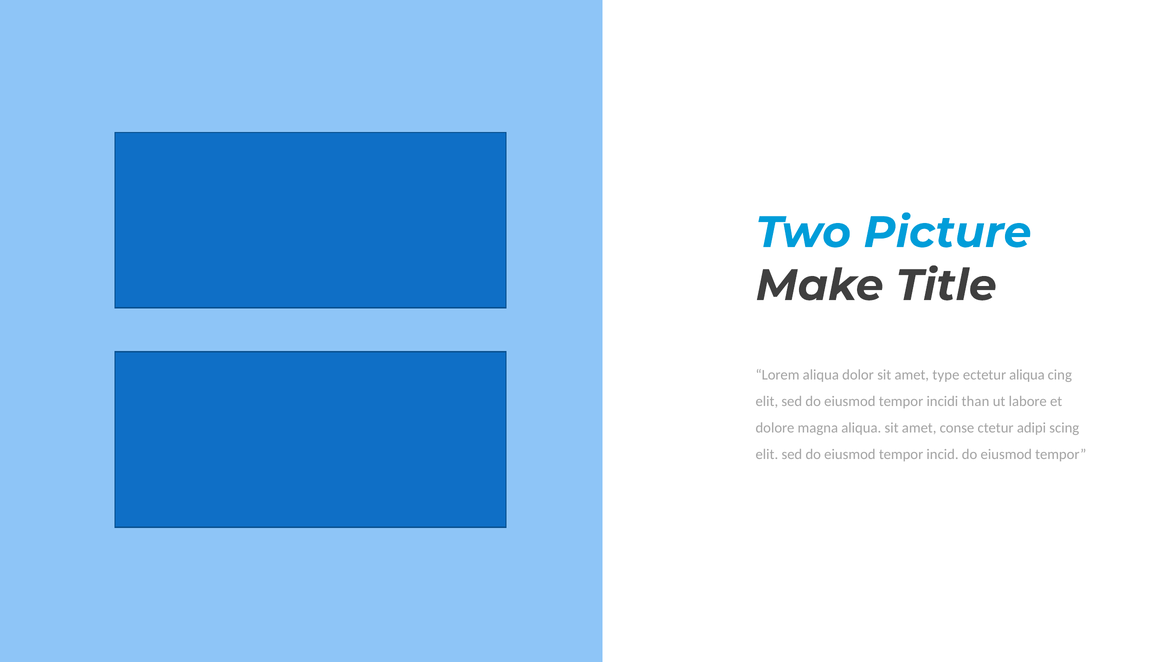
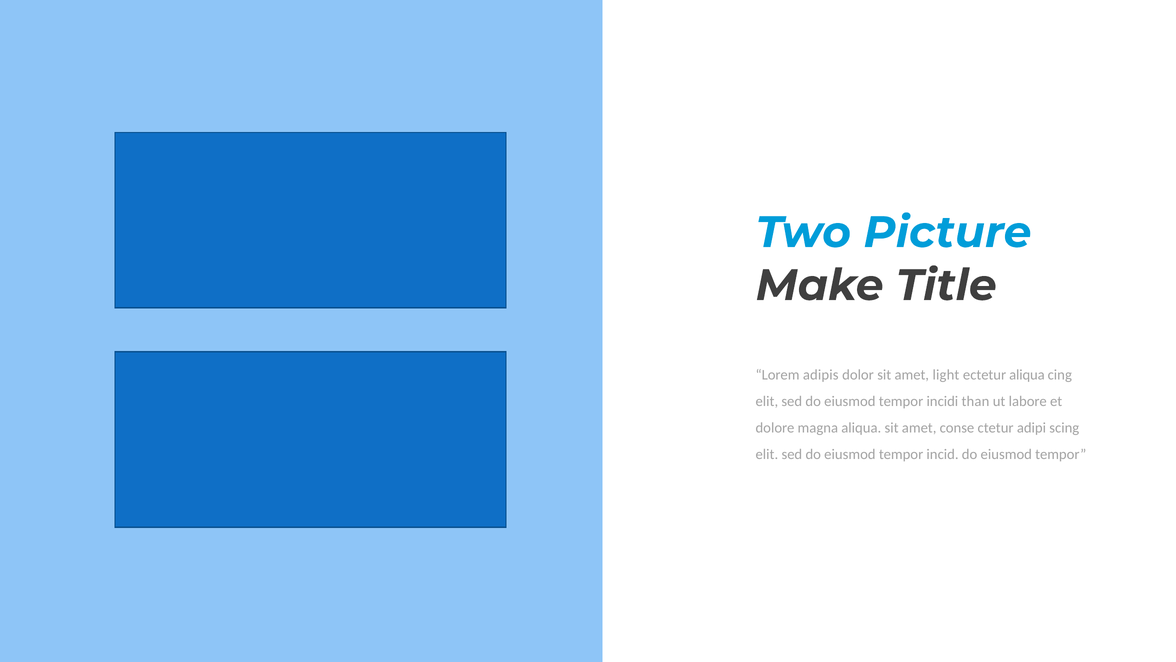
Lorem aliqua: aliqua -> adipis
type: type -> light
